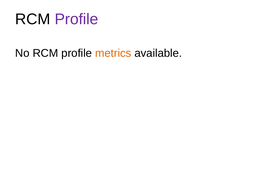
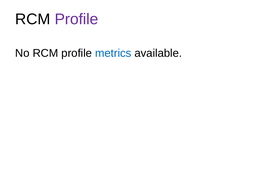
metrics colour: orange -> blue
